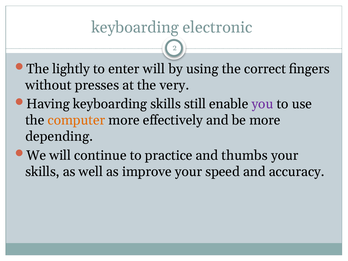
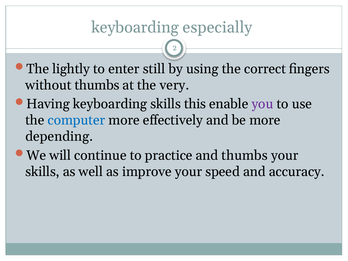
electronic: electronic -> especially
enter will: will -> still
without presses: presses -> thumbs
still: still -> this
computer colour: orange -> blue
